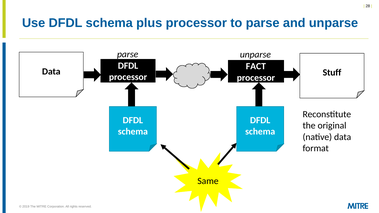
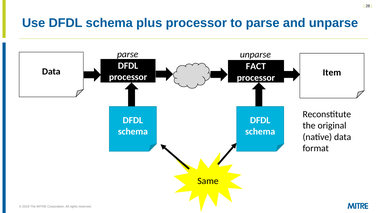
Stuff: Stuff -> Item
